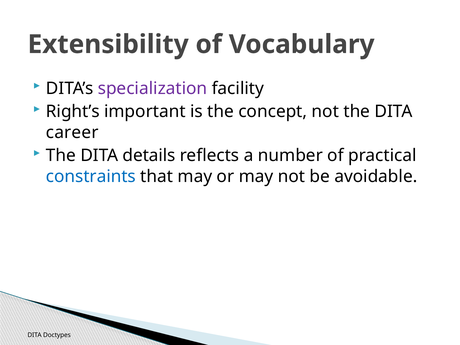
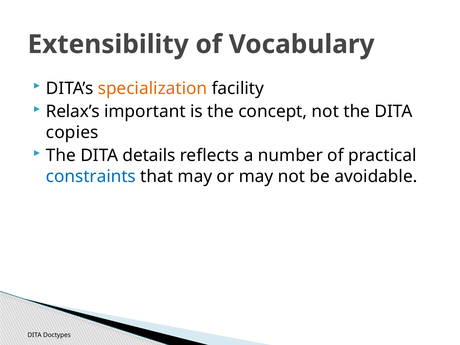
specialization colour: purple -> orange
Right’s: Right’s -> Relax’s
career: career -> copies
